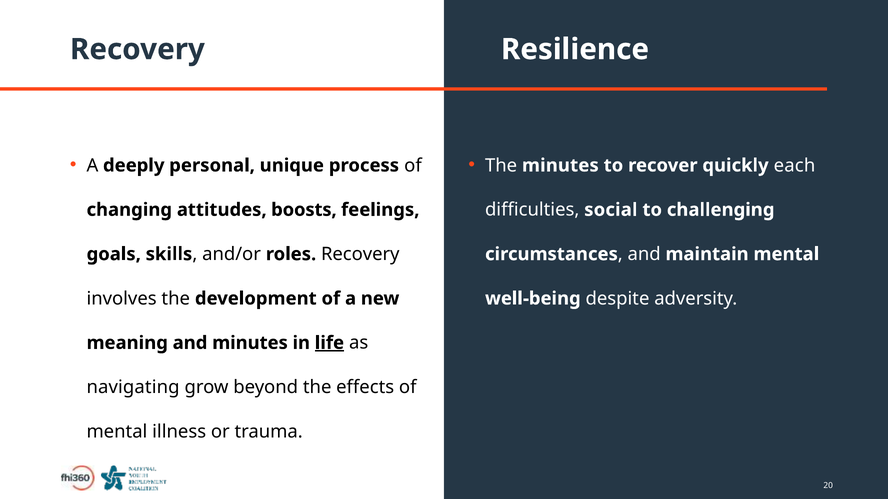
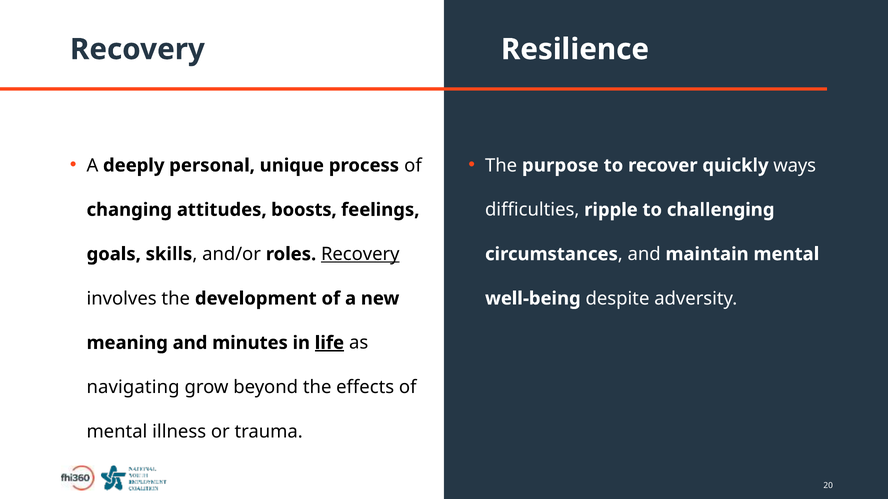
The minutes: minutes -> purpose
each: each -> ways
social: social -> ripple
Recovery at (360, 254) underline: none -> present
